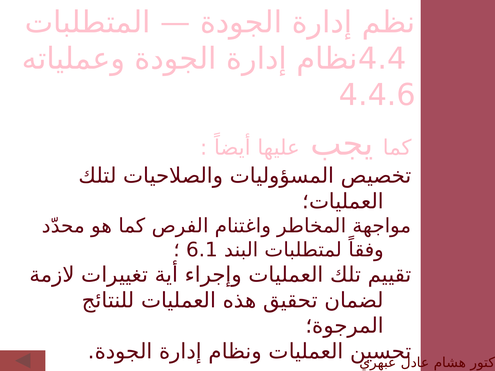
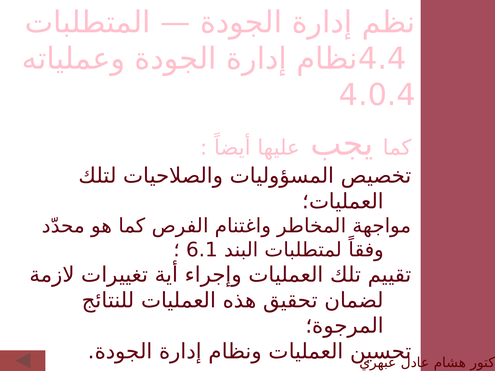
4.4.6: 4.4.6 -> 4.0.4
